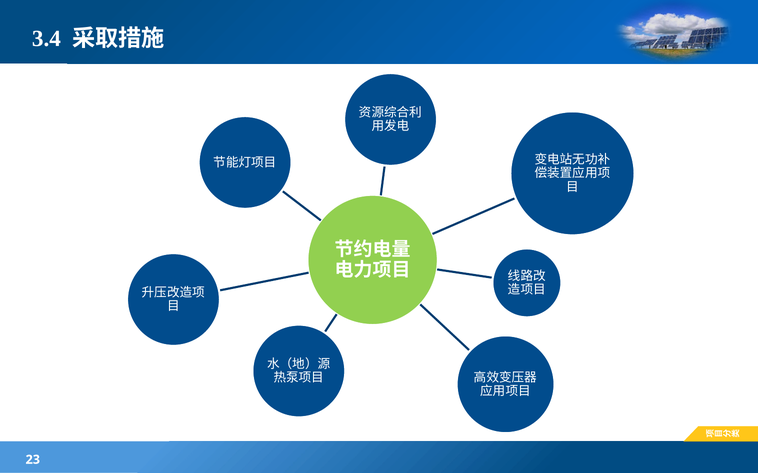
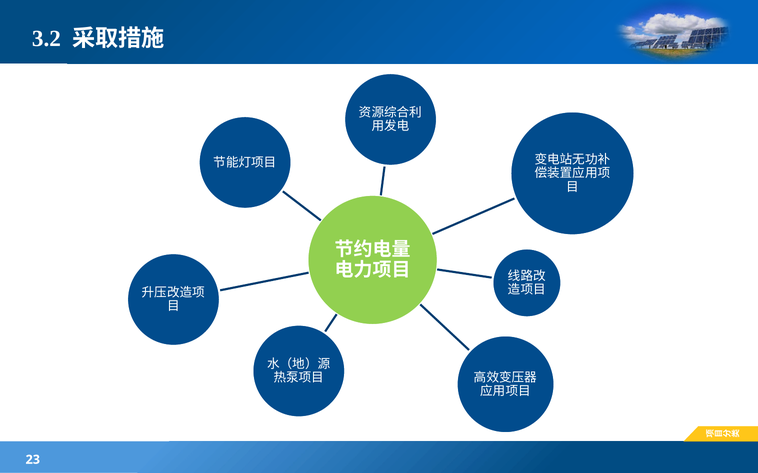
3.4: 3.4 -> 3.2
